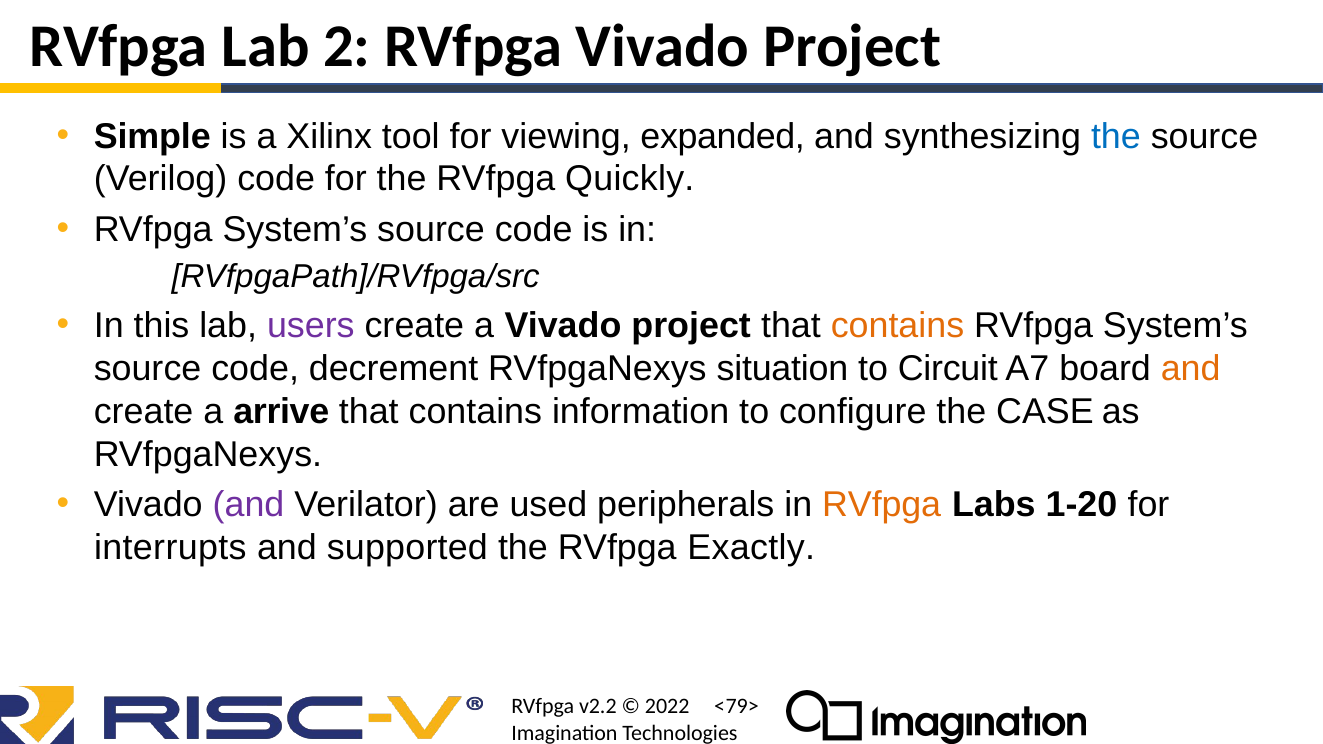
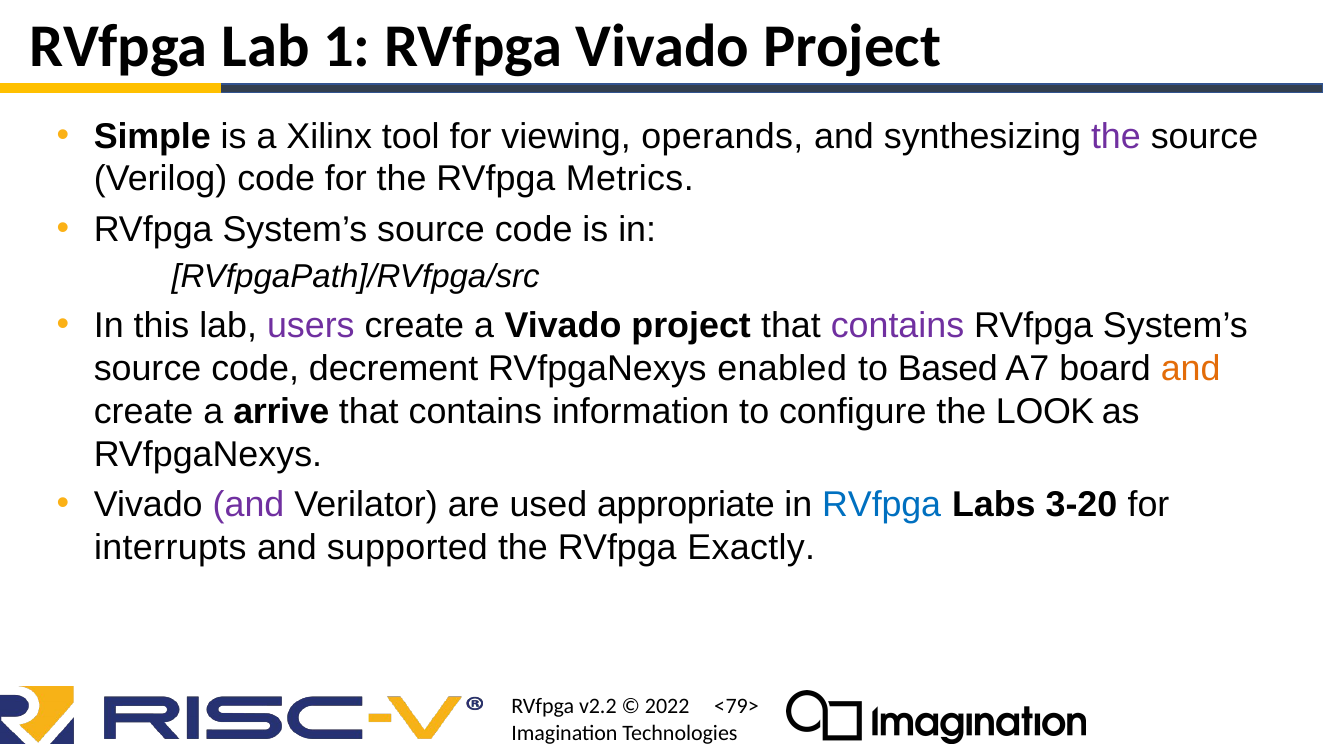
2: 2 -> 1
expanded: expanded -> operands
the at (1116, 136) colour: blue -> purple
Quickly: Quickly -> Metrics
contains at (897, 326) colour: orange -> purple
situation: situation -> enabled
Circuit: Circuit -> Based
CASE: CASE -> LOOK
peripherals: peripherals -> appropriate
RVfpga at (882, 505) colour: orange -> blue
1-20: 1-20 -> 3-20
